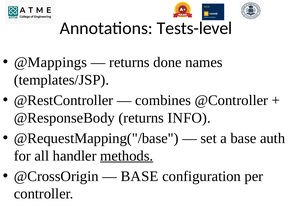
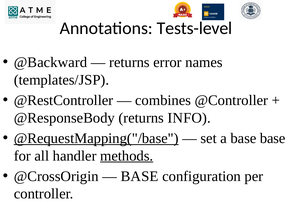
@Mappings: @Mappings -> @Backward
done: done -> error
@RequestMapping("/base underline: none -> present
base auth: auth -> base
